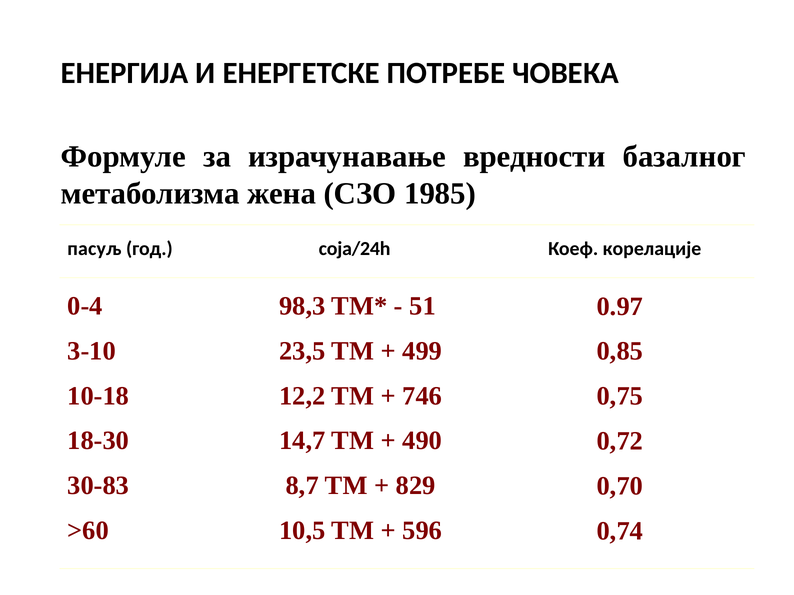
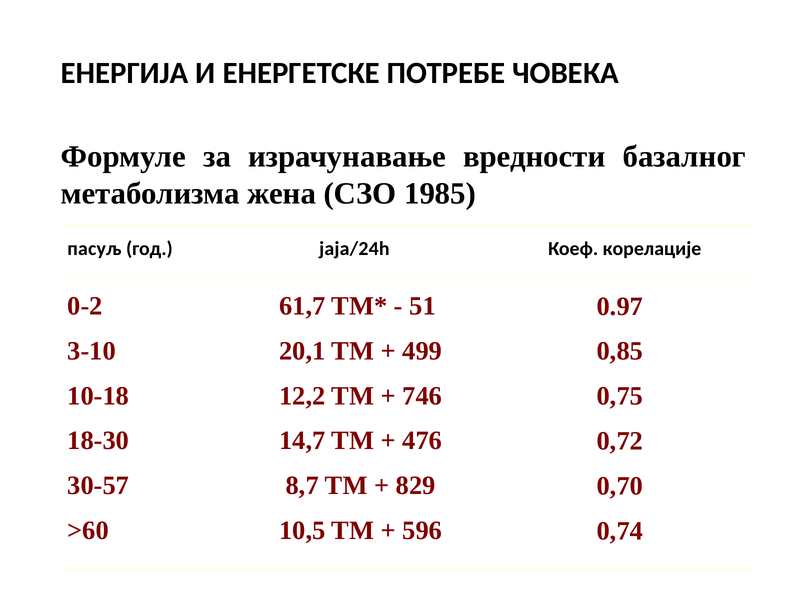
соја/24h: соја/24h -> јаја/24h
0-4: 0-4 -> 0-2
98,3: 98,3 -> 61,7
23,5: 23,5 -> 20,1
490: 490 -> 476
30-83: 30-83 -> 30-57
